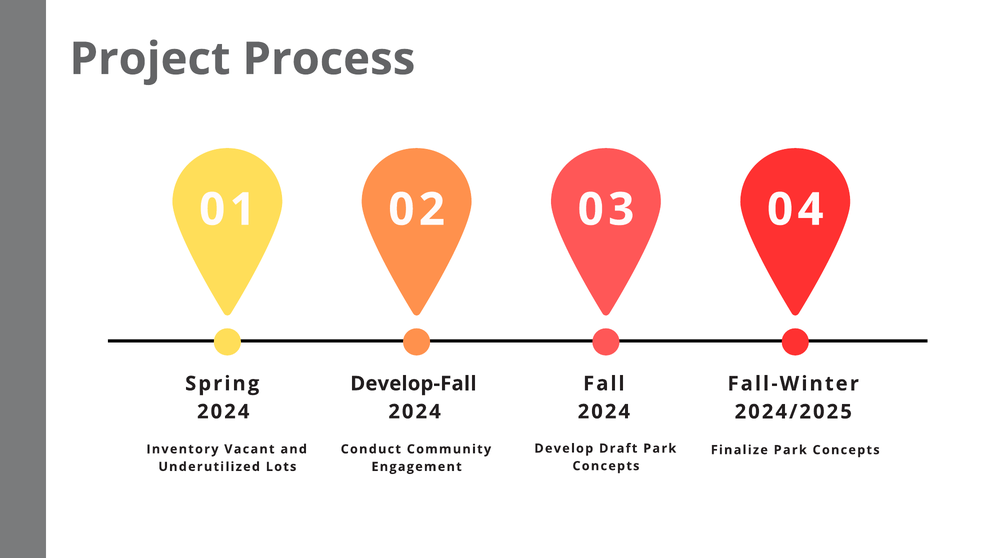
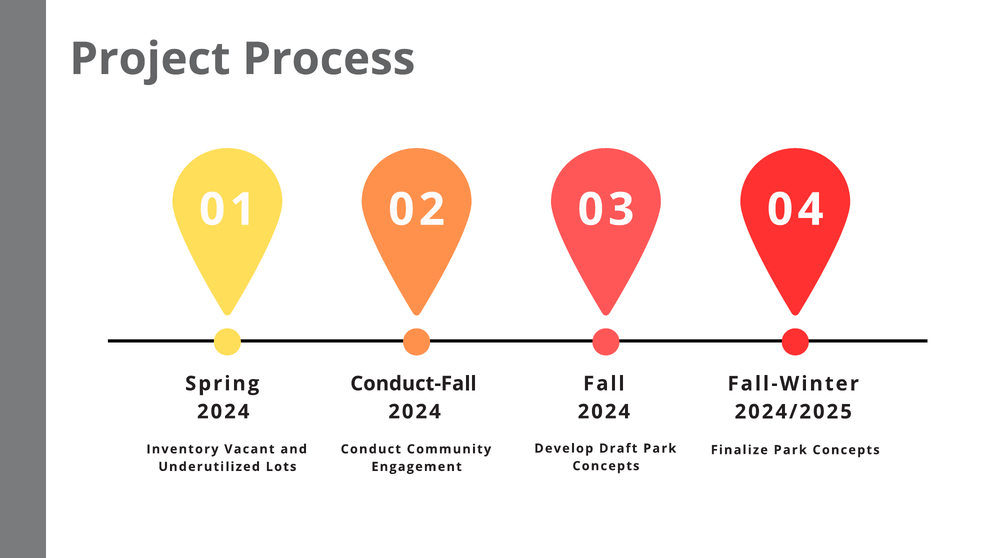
Develop-Fall: Develop-Fall -> Conduct-Fall
